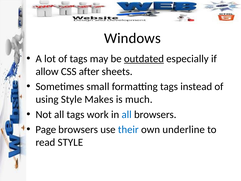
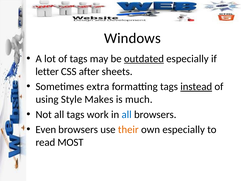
allow: allow -> letter
small: small -> extra
instead underline: none -> present
Page: Page -> Even
their colour: blue -> orange
own underline: underline -> especially
read STYLE: STYLE -> MOST
